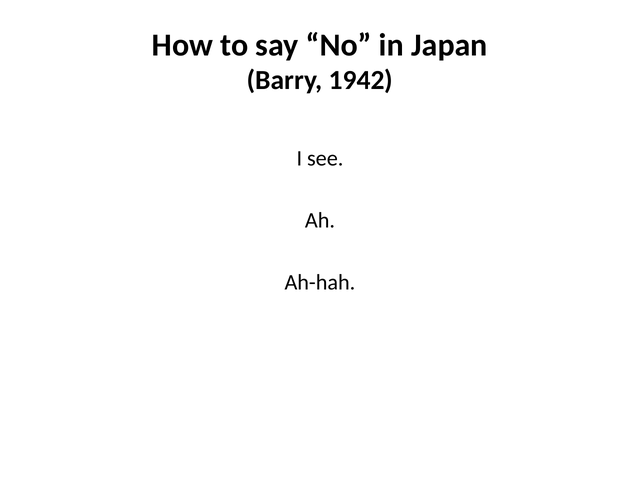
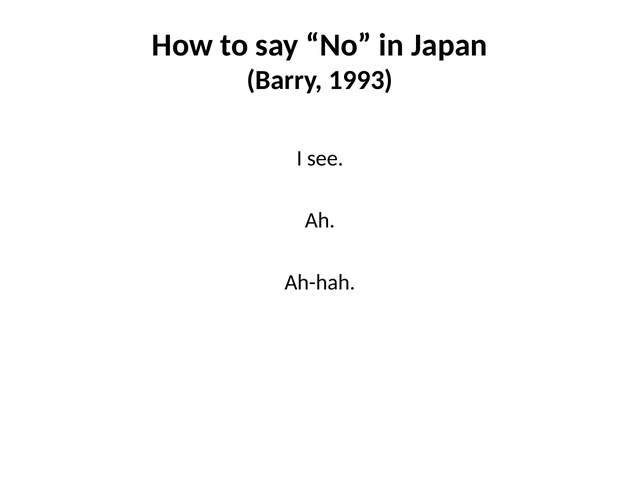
1942: 1942 -> 1993
